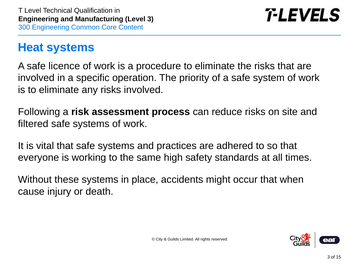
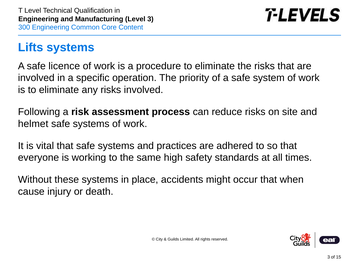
Heat: Heat -> Lifts
filtered: filtered -> helmet
